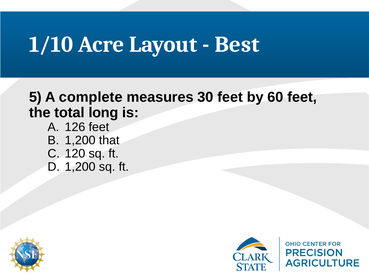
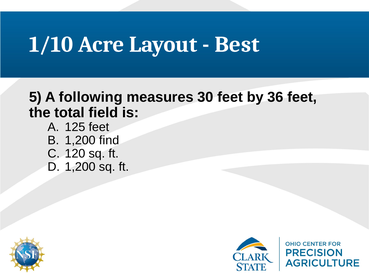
complete: complete -> following
60: 60 -> 36
long: long -> field
126: 126 -> 125
that: that -> find
